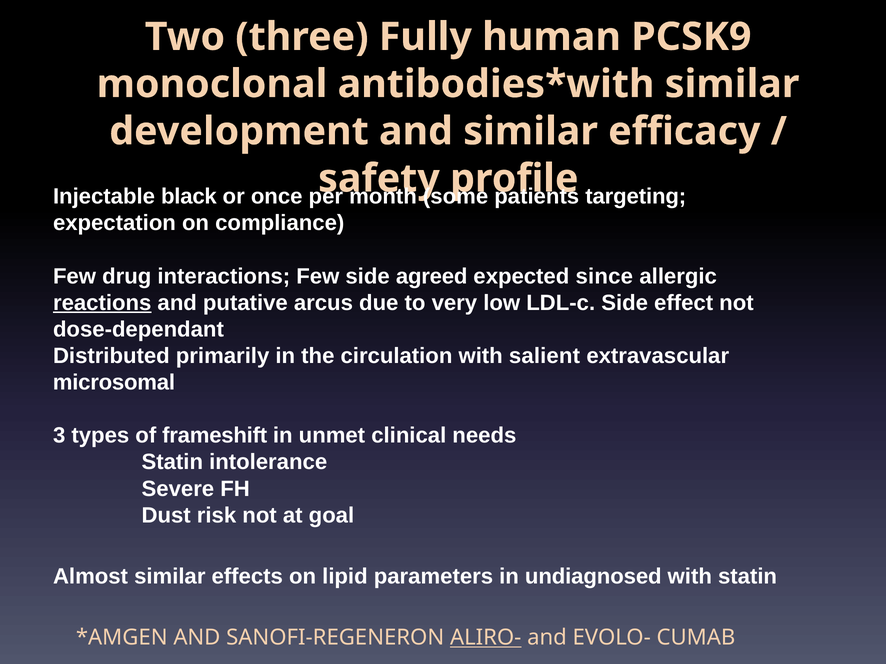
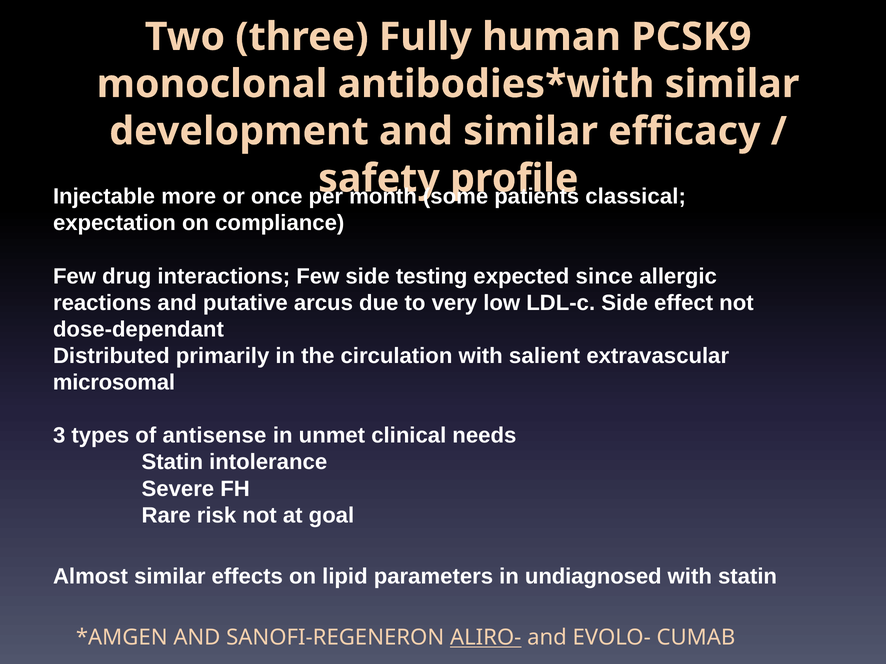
black: black -> more
targeting: targeting -> classical
agreed: agreed -> testing
reactions underline: present -> none
frameshift: frameshift -> antisense
Dust: Dust -> Rare
